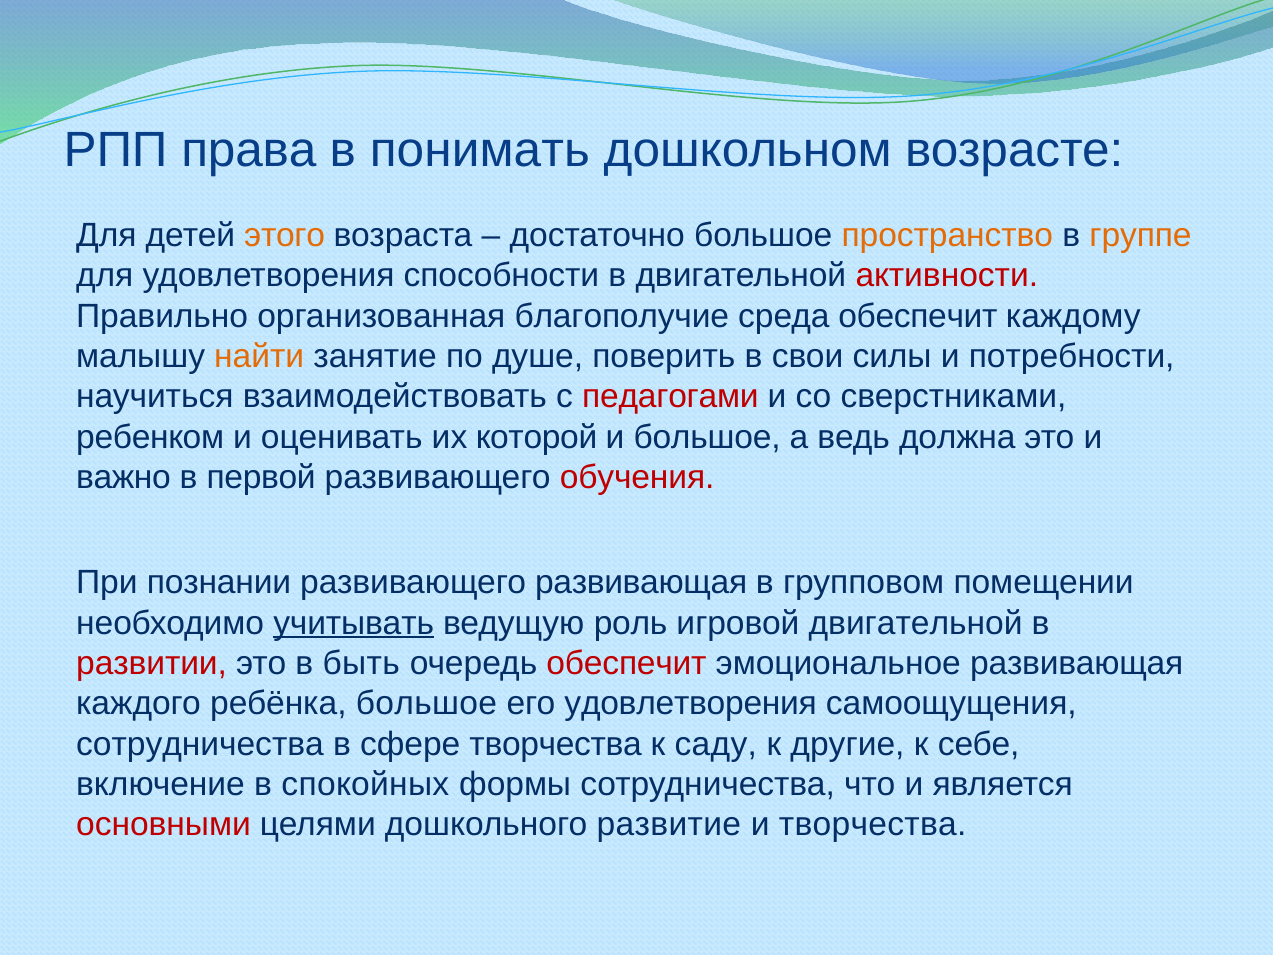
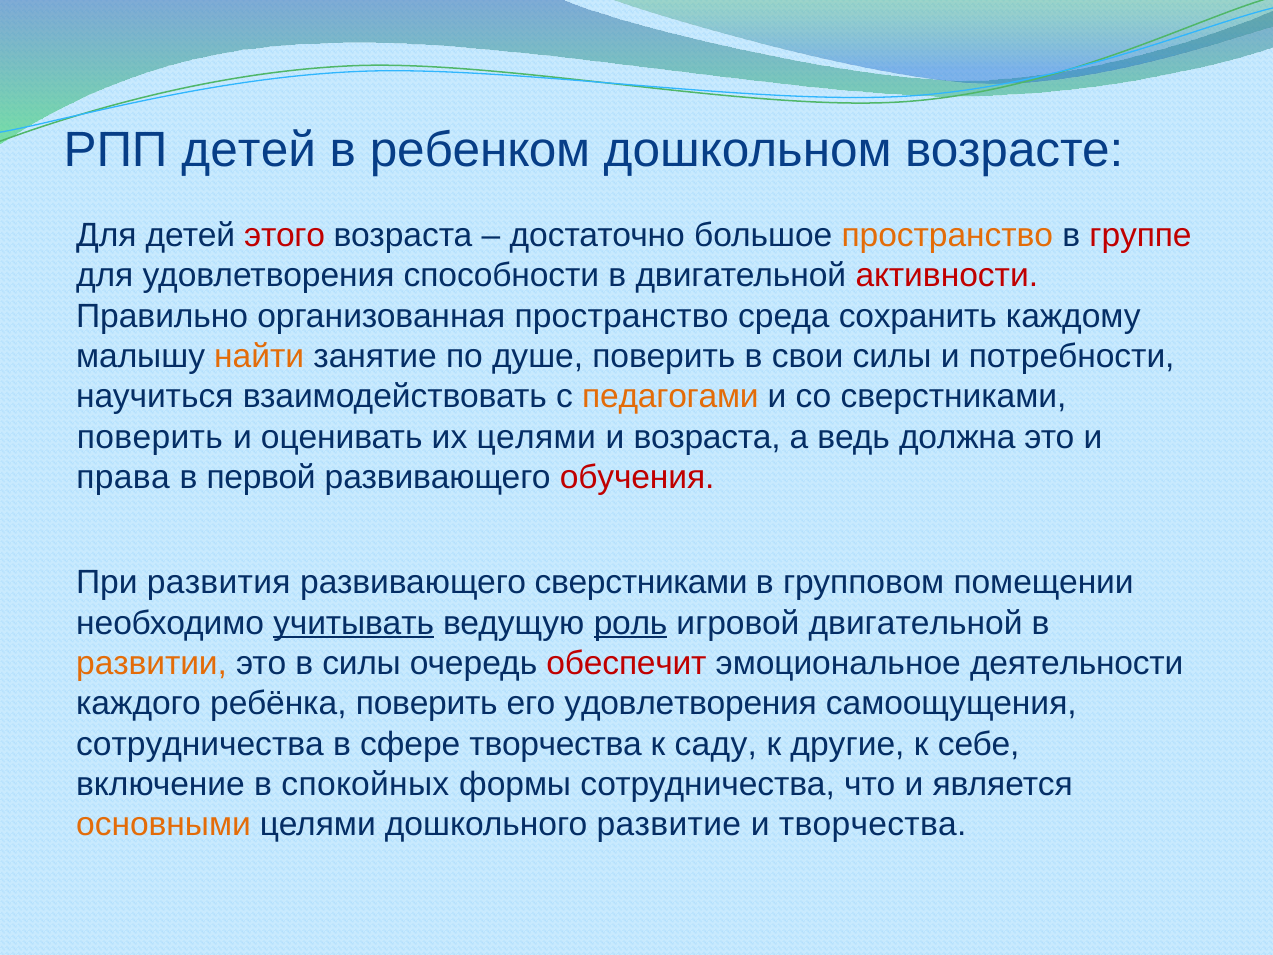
РПП права: права -> детей
понимать: понимать -> ребенком
этого colour: orange -> red
группе colour: orange -> red
организованная благополучие: благополучие -> пространство
среда обеспечит: обеспечит -> сохранить
педагогами colour: red -> orange
ребенком at (150, 437): ребенком -> поверить
их которой: которой -> целями
и большое: большое -> возраста
важно: важно -> права
познании: познании -> развития
развивающего развивающая: развивающая -> сверстниками
роль underline: none -> present
развитии colour: red -> orange
в быть: быть -> силы
эмоциональное развивающая: развивающая -> деятельности
ребёнка большое: большое -> поверить
основными colour: red -> orange
